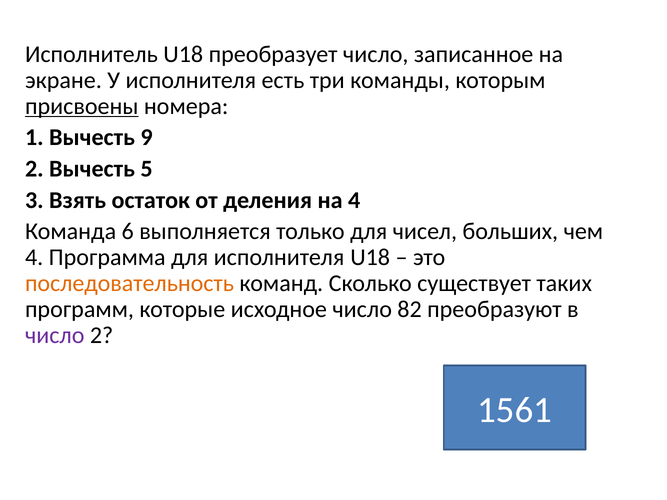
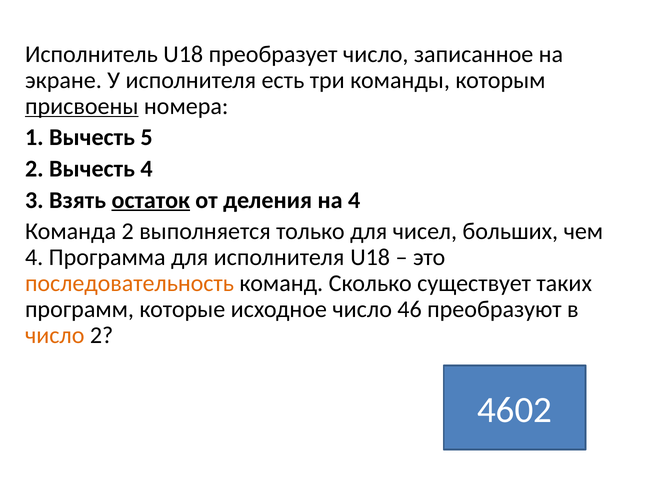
9: 9 -> 5
Вычесть 5: 5 -> 4
остаток underline: none -> present
Команда 6: 6 -> 2
82: 82 -> 46
число at (55, 336) colour: purple -> orange
1561: 1561 -> 4602
